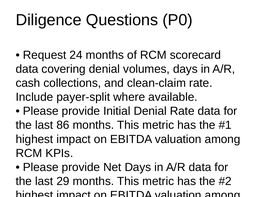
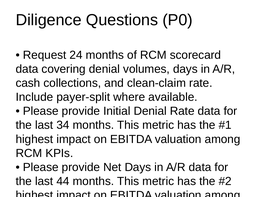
86: 86 -> 34
29: 29 -> 44
